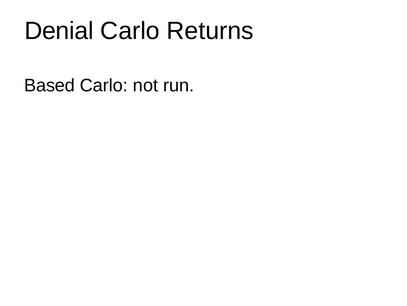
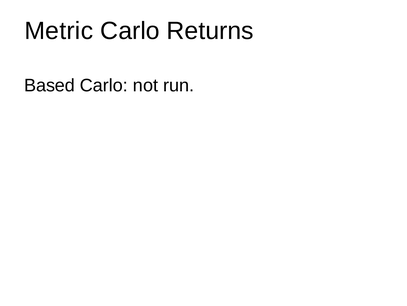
Denial: Denial -> Metric
